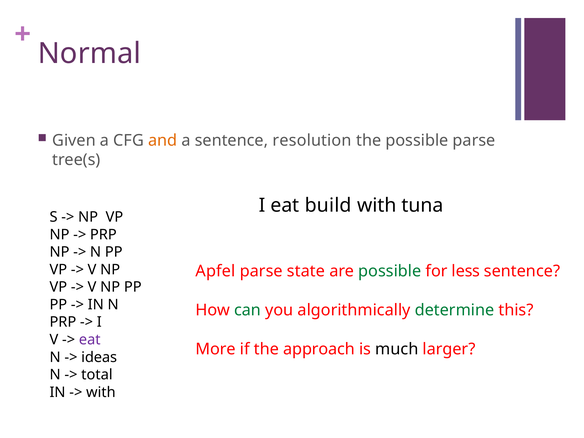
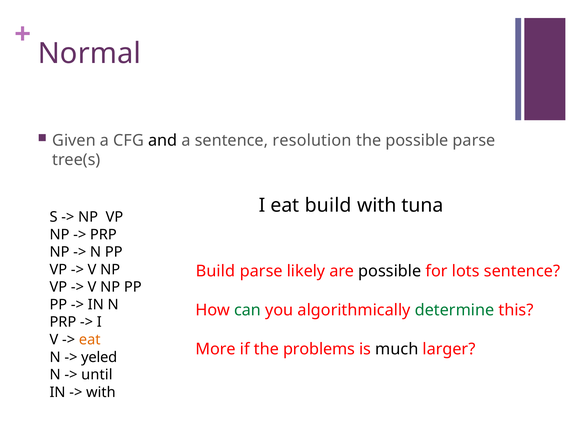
and colour: orange -> black
Apfel at (216, 271): Apfel -> Build
state: state -> likely
possible at (390, 271) colour: green -> black
less: less -> lots
eat at (90, 340) colour: purple -> orange
approach: approach -> problems
ideas: ideas -> yeled
total: total -> until
